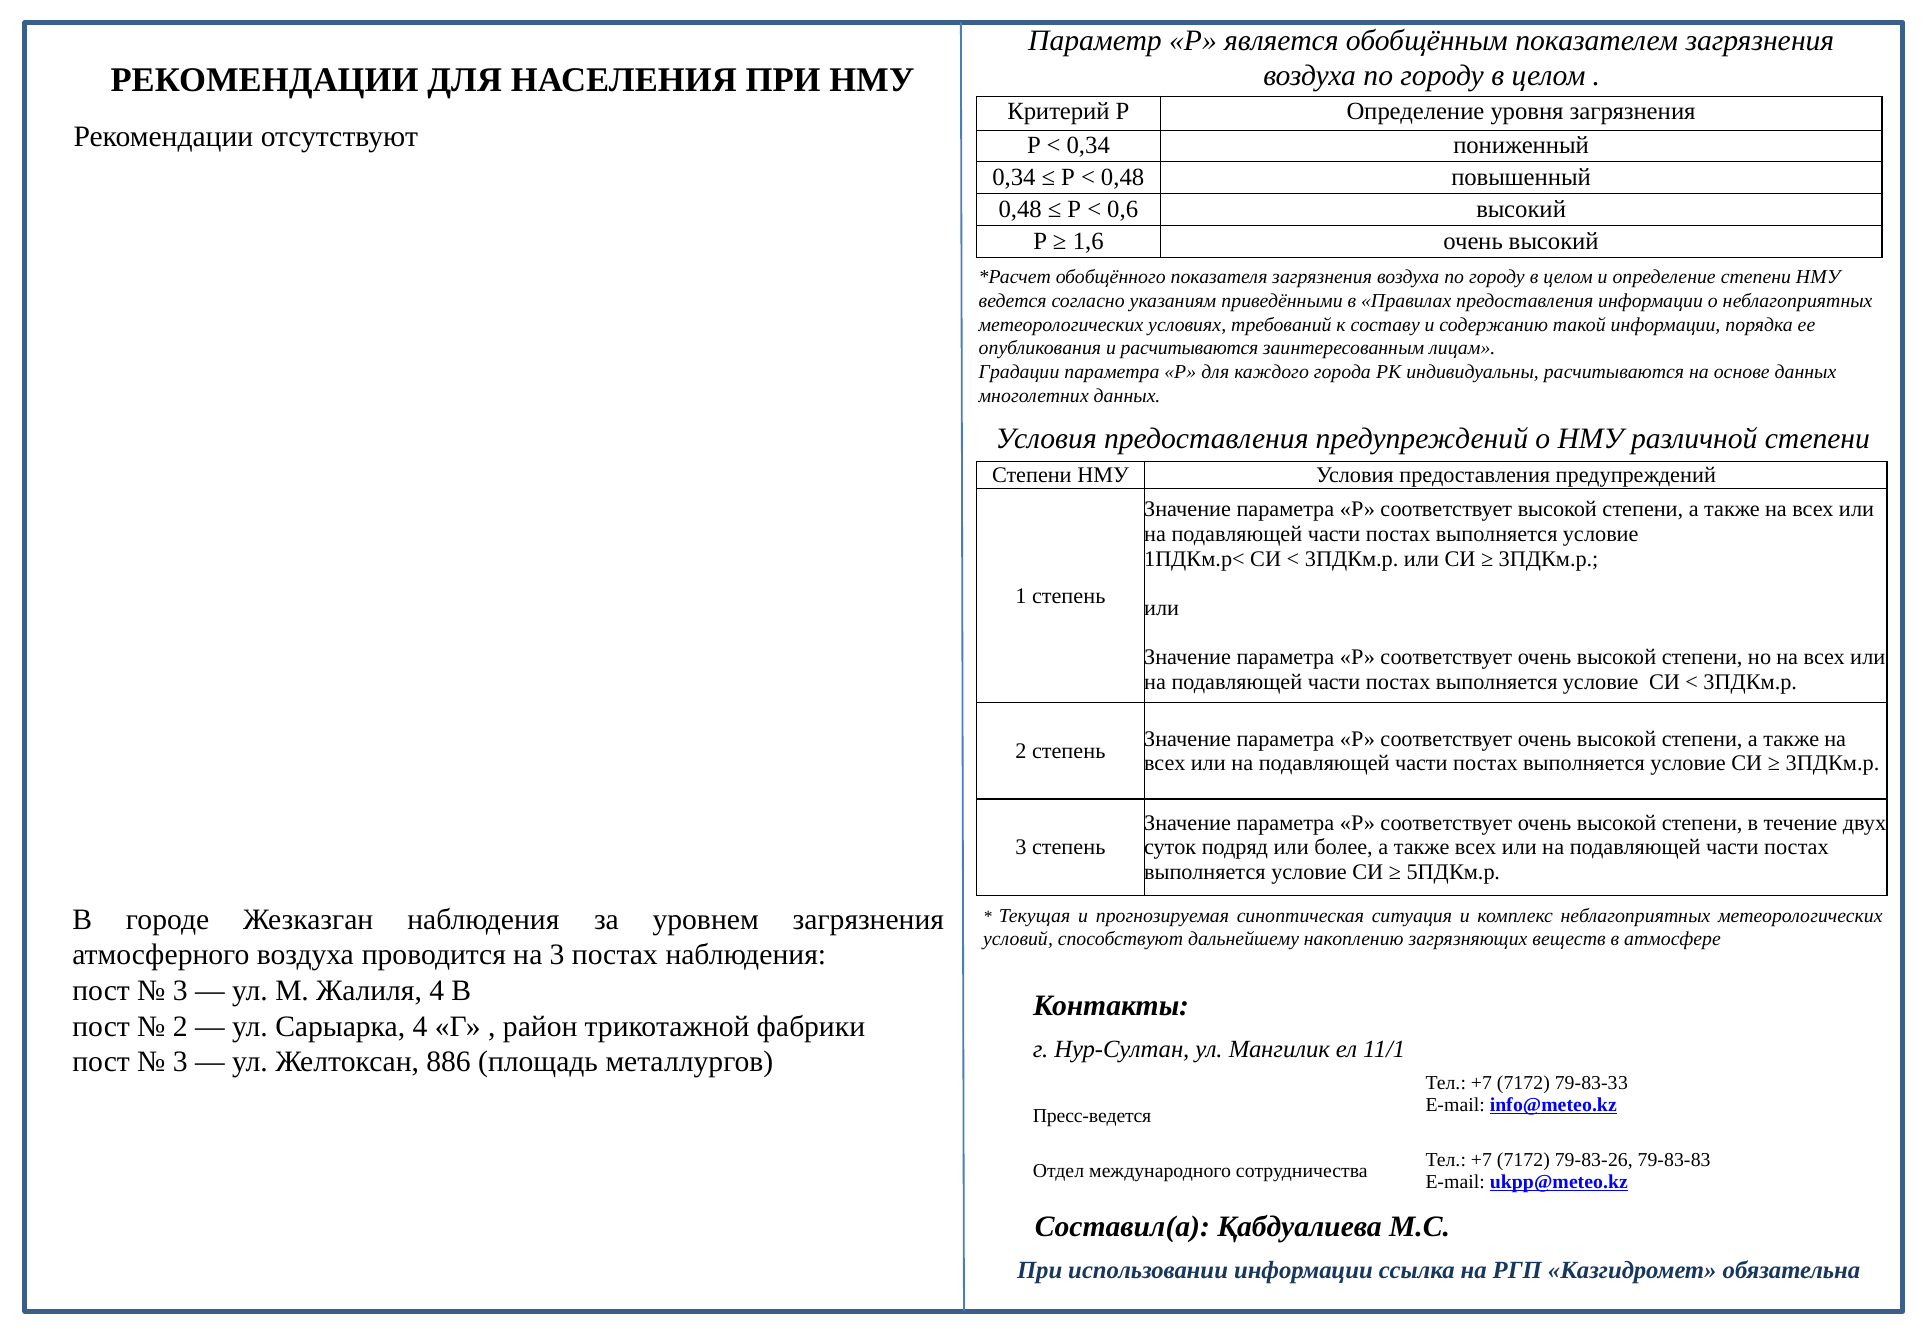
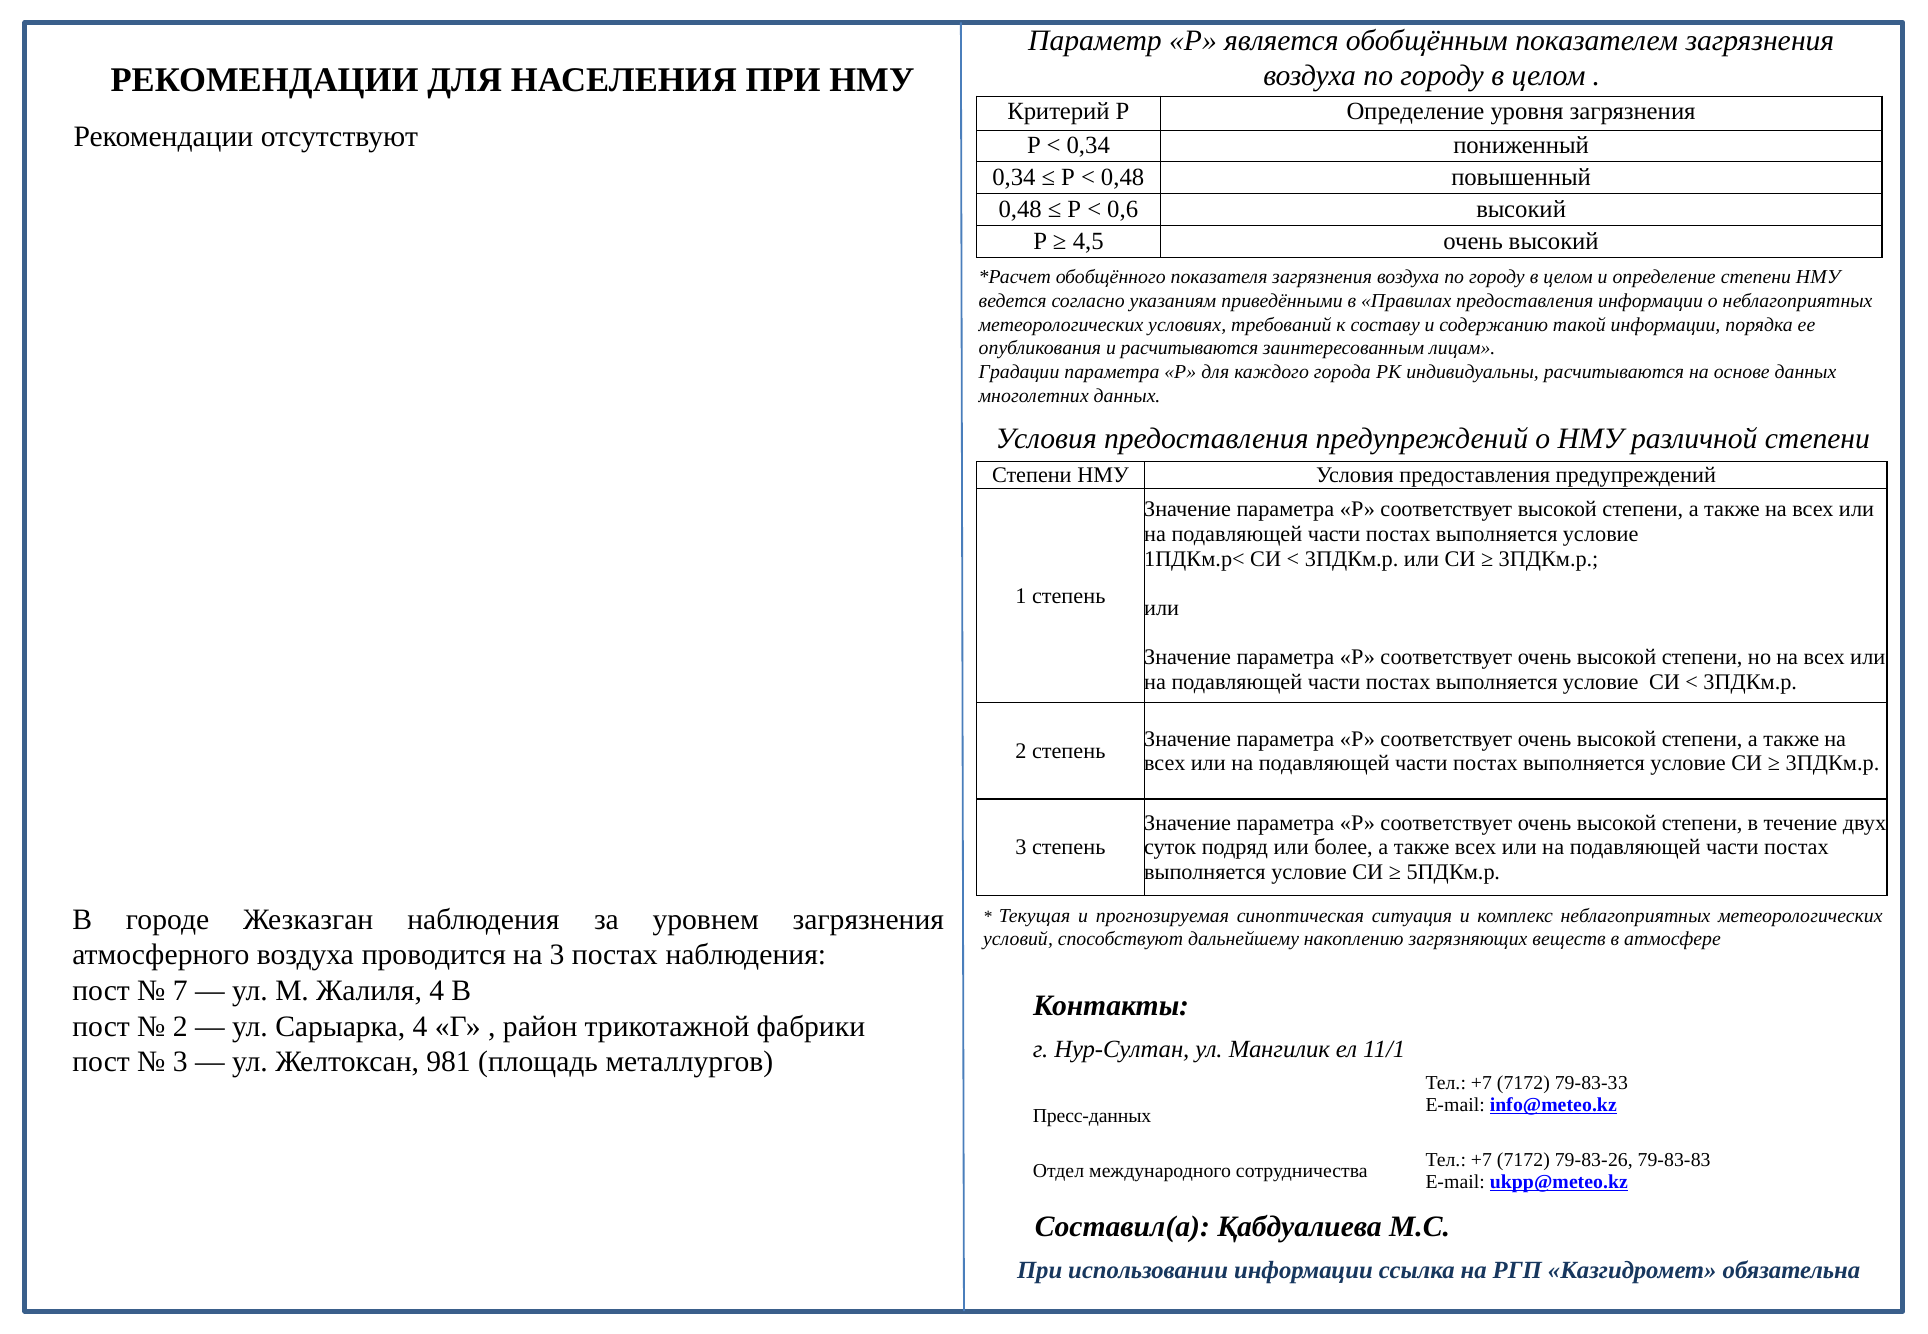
1,6: 1,6 -> 4,5
3 at (180, 991): 3 -> 7
886: 886 -> 981
Пресс-ведется: Пресс-ведется -> Пресс-данных
